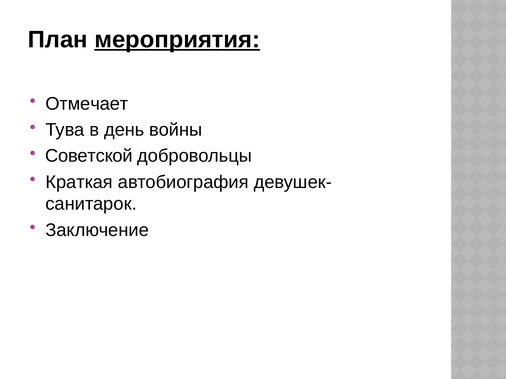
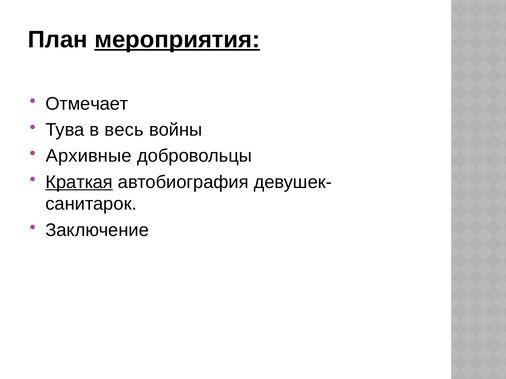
день: день -> весь
Советской: Советской -> Архивные
Краткая underline: none -> present
